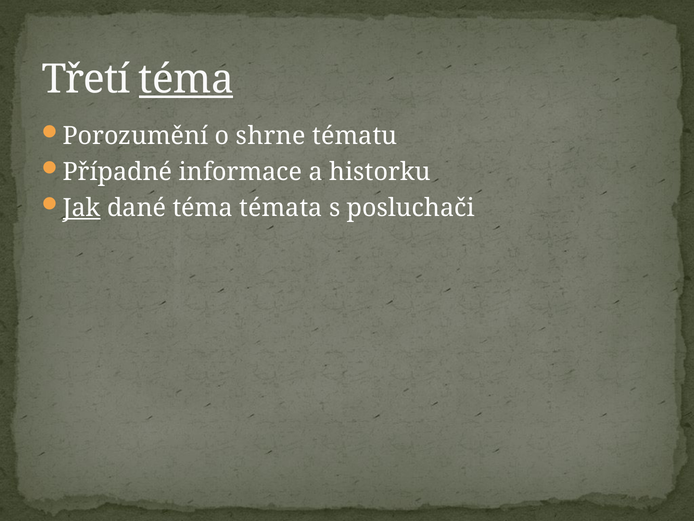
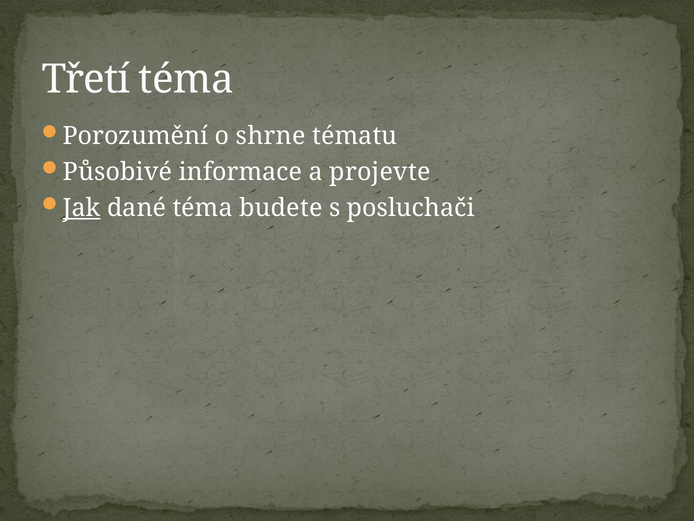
téma at (186, 79) underline: present -> none
Případné: Případné -> Působivé
historku: historku -> projevte
témata: témata -> budete
